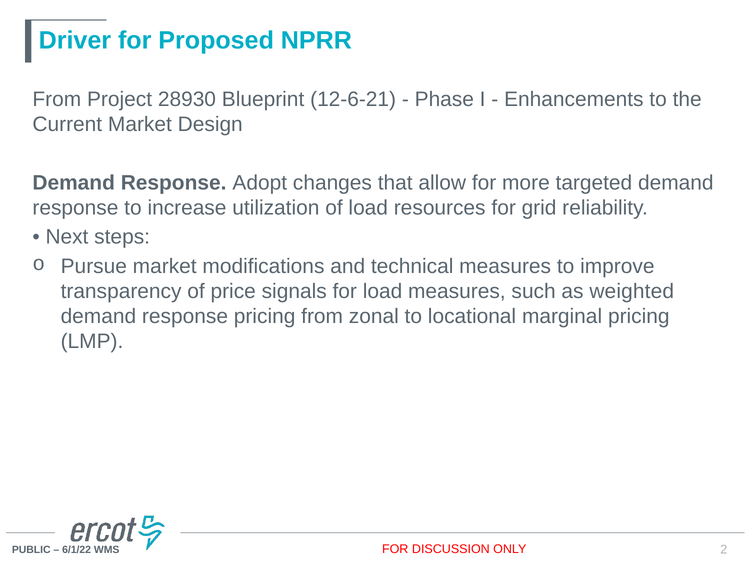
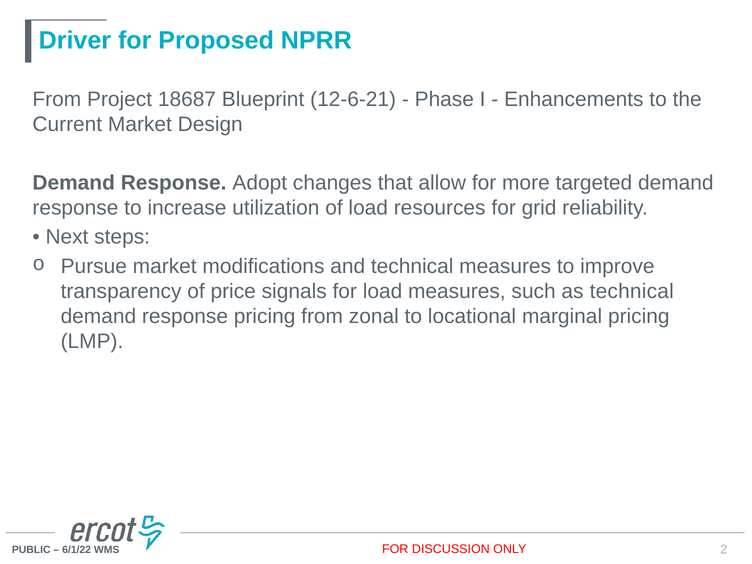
28930: 28930 -> 18687
as weighted: weighted -> technical
